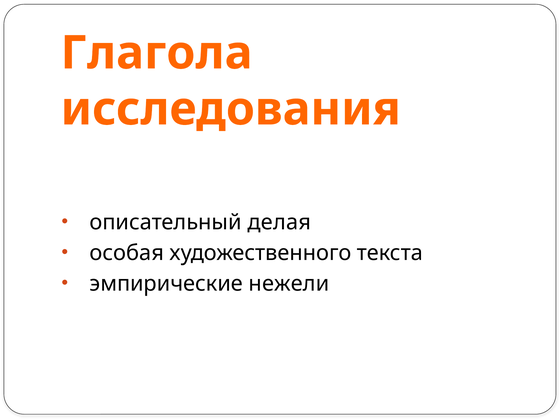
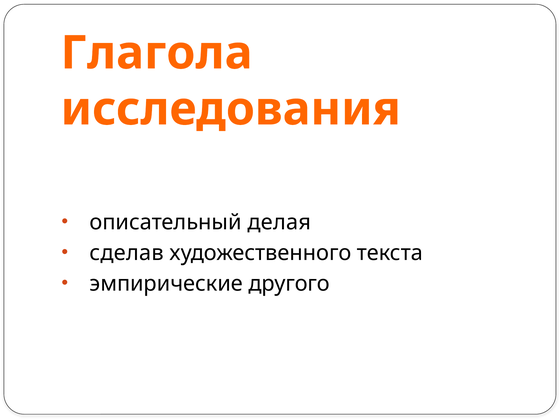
особая: особая -> сделав
нежели: нежели -> другого
